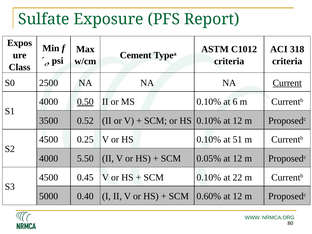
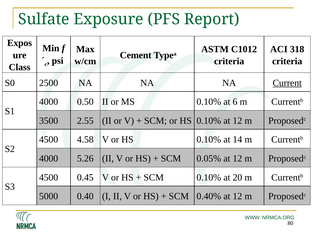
0.50 underline: present -> none
0.52: 0.52 -> 2.55
0.25: 0.25 -> 4.58
51: 51 -> 14
5.50: 5.50 -> 5.26
22: 22 -> 20
0.60%: 0.60% -> 0.40%
